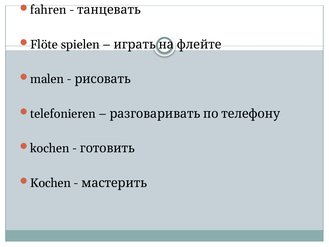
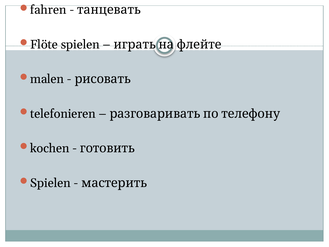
Kochen at (51, 183): Kochen -> Spielen
